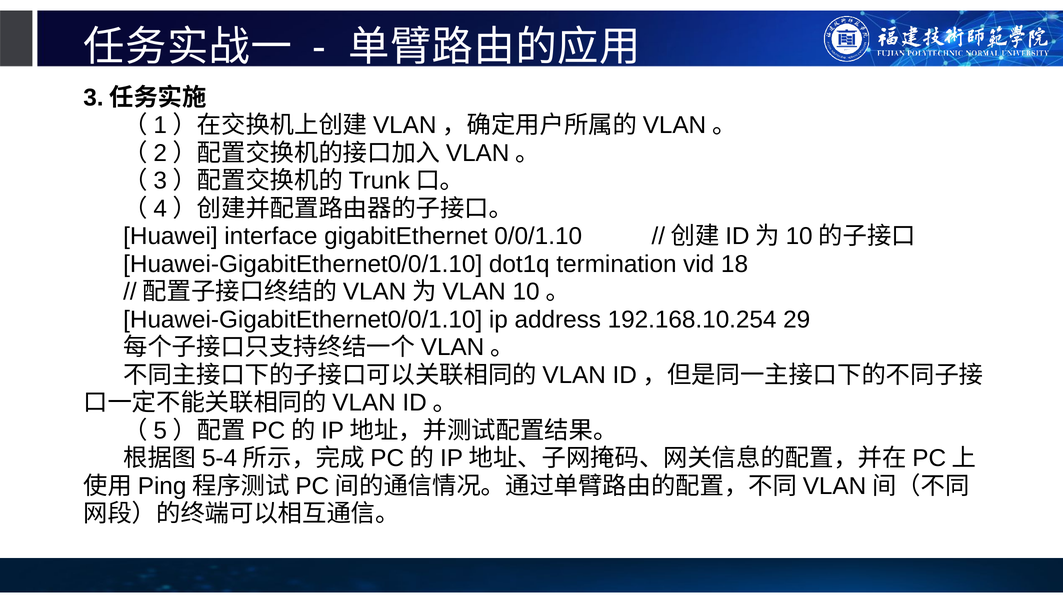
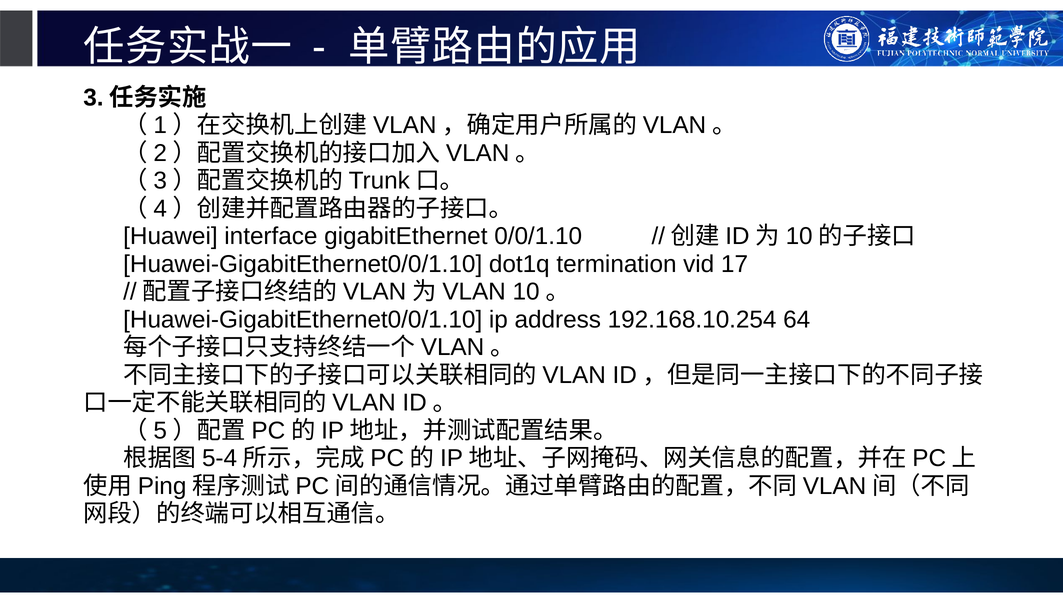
18: 18 -> 17
29: 29 -> 64
